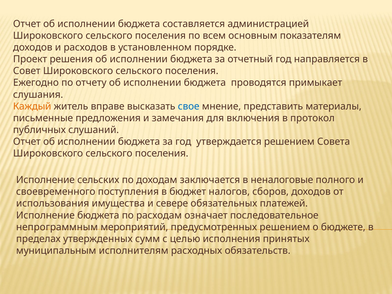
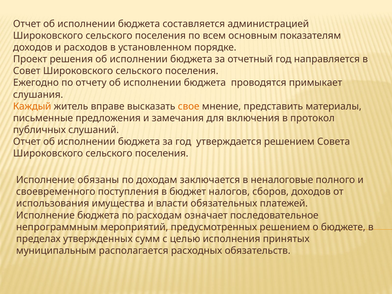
свое colour: blue -> orange
сельских: сельских -> обязаны
севере: севере -> власти
исполнителям: исполнителям -> располагается
